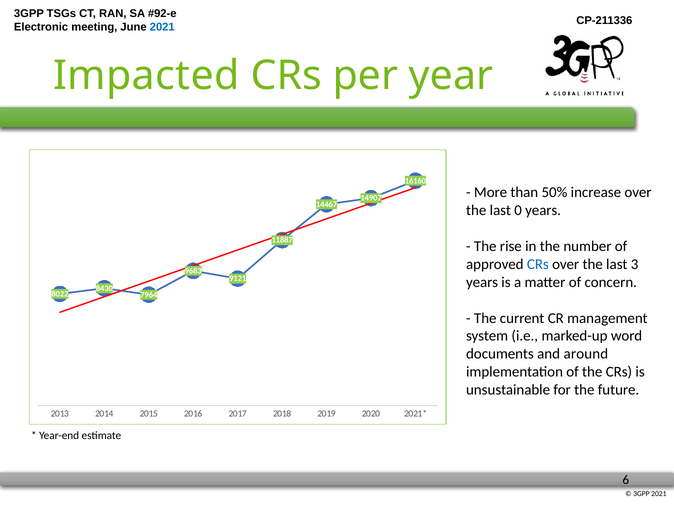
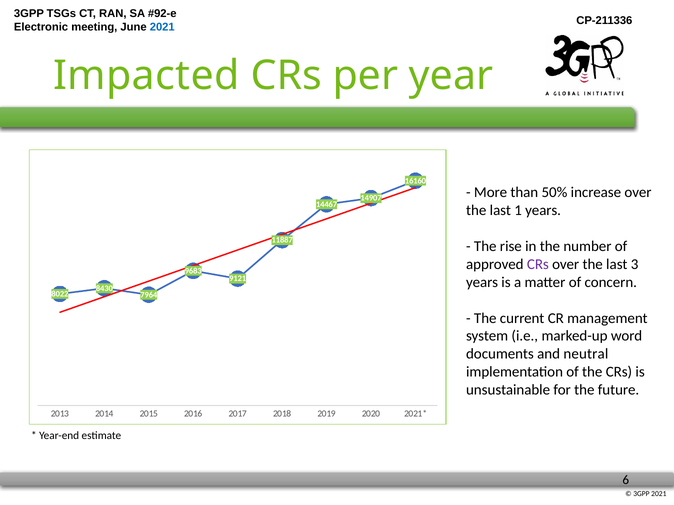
0: 0 -> 1
CRs at (538, 265) colour: blue -> purple
around: around -> neutral
